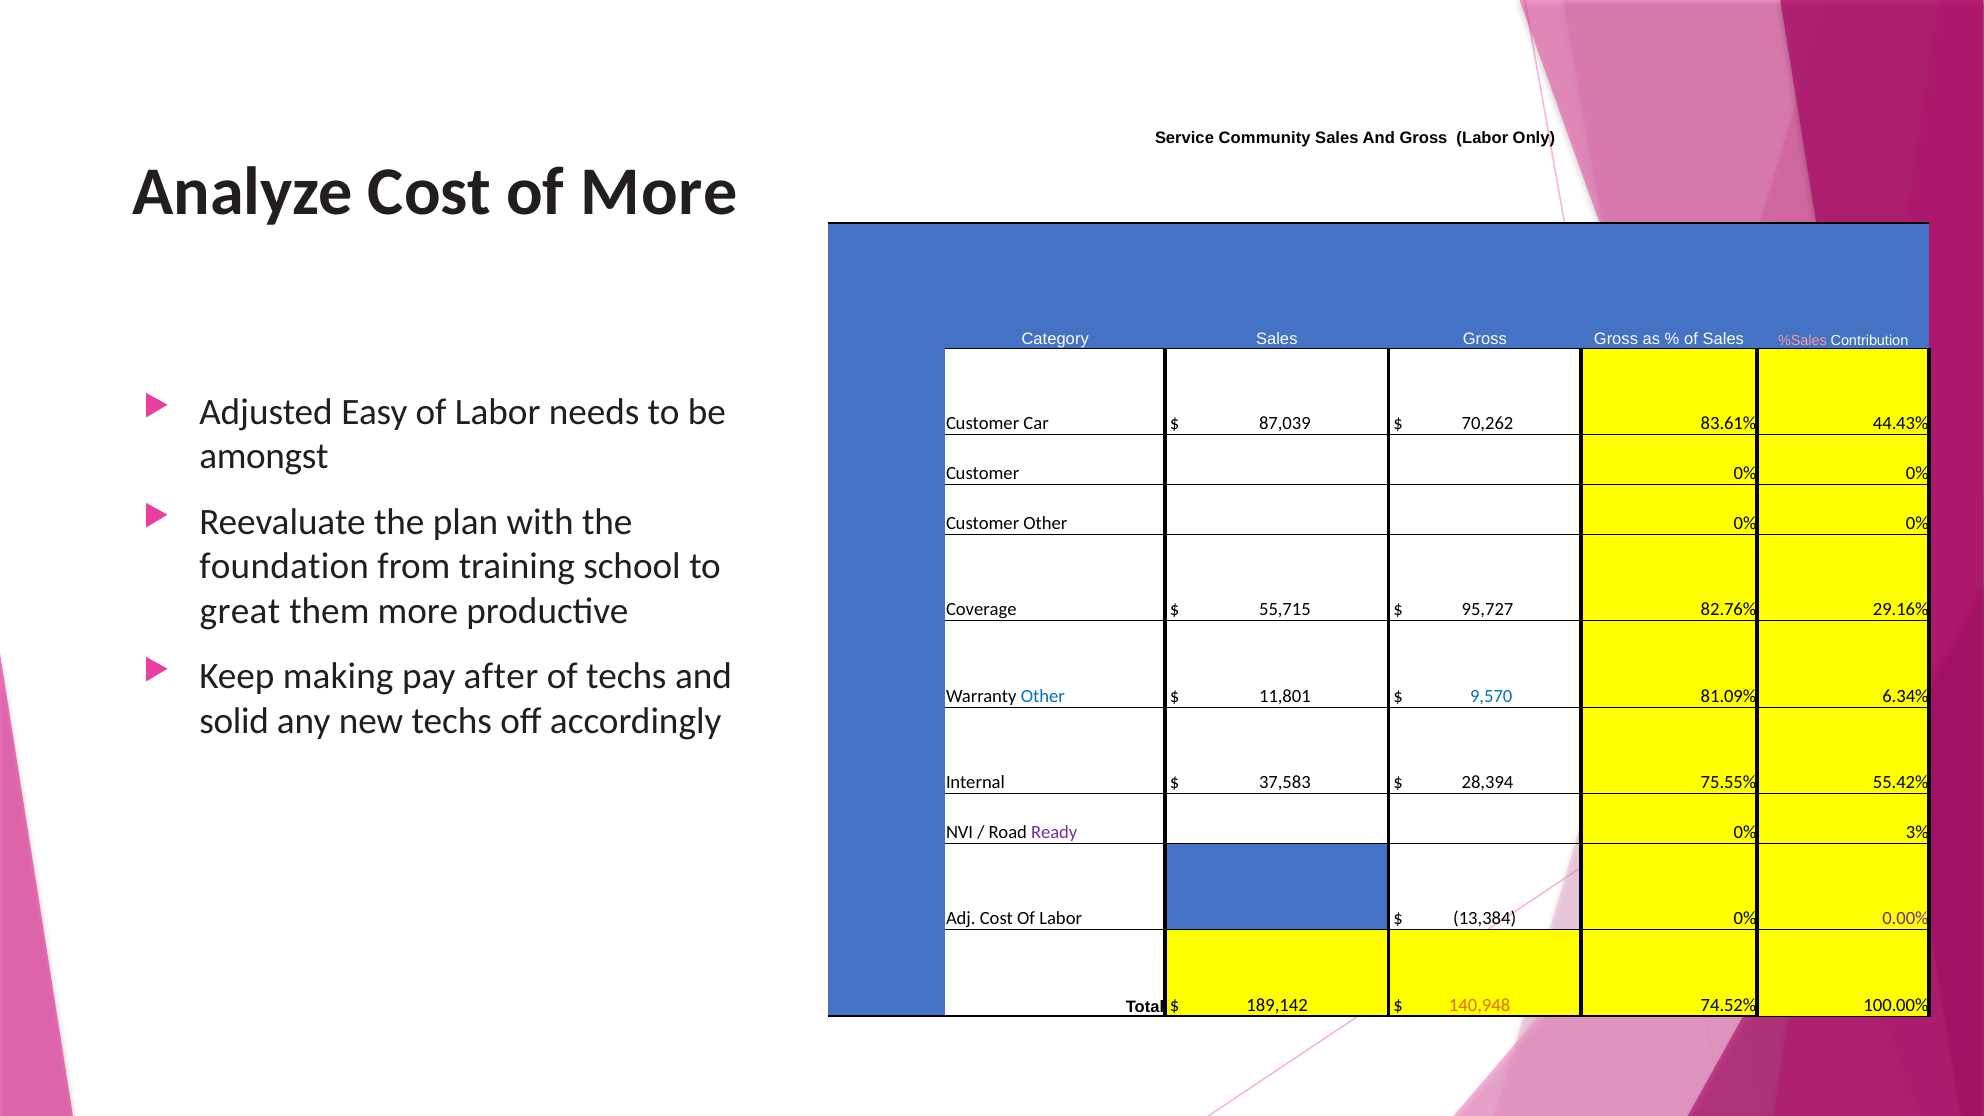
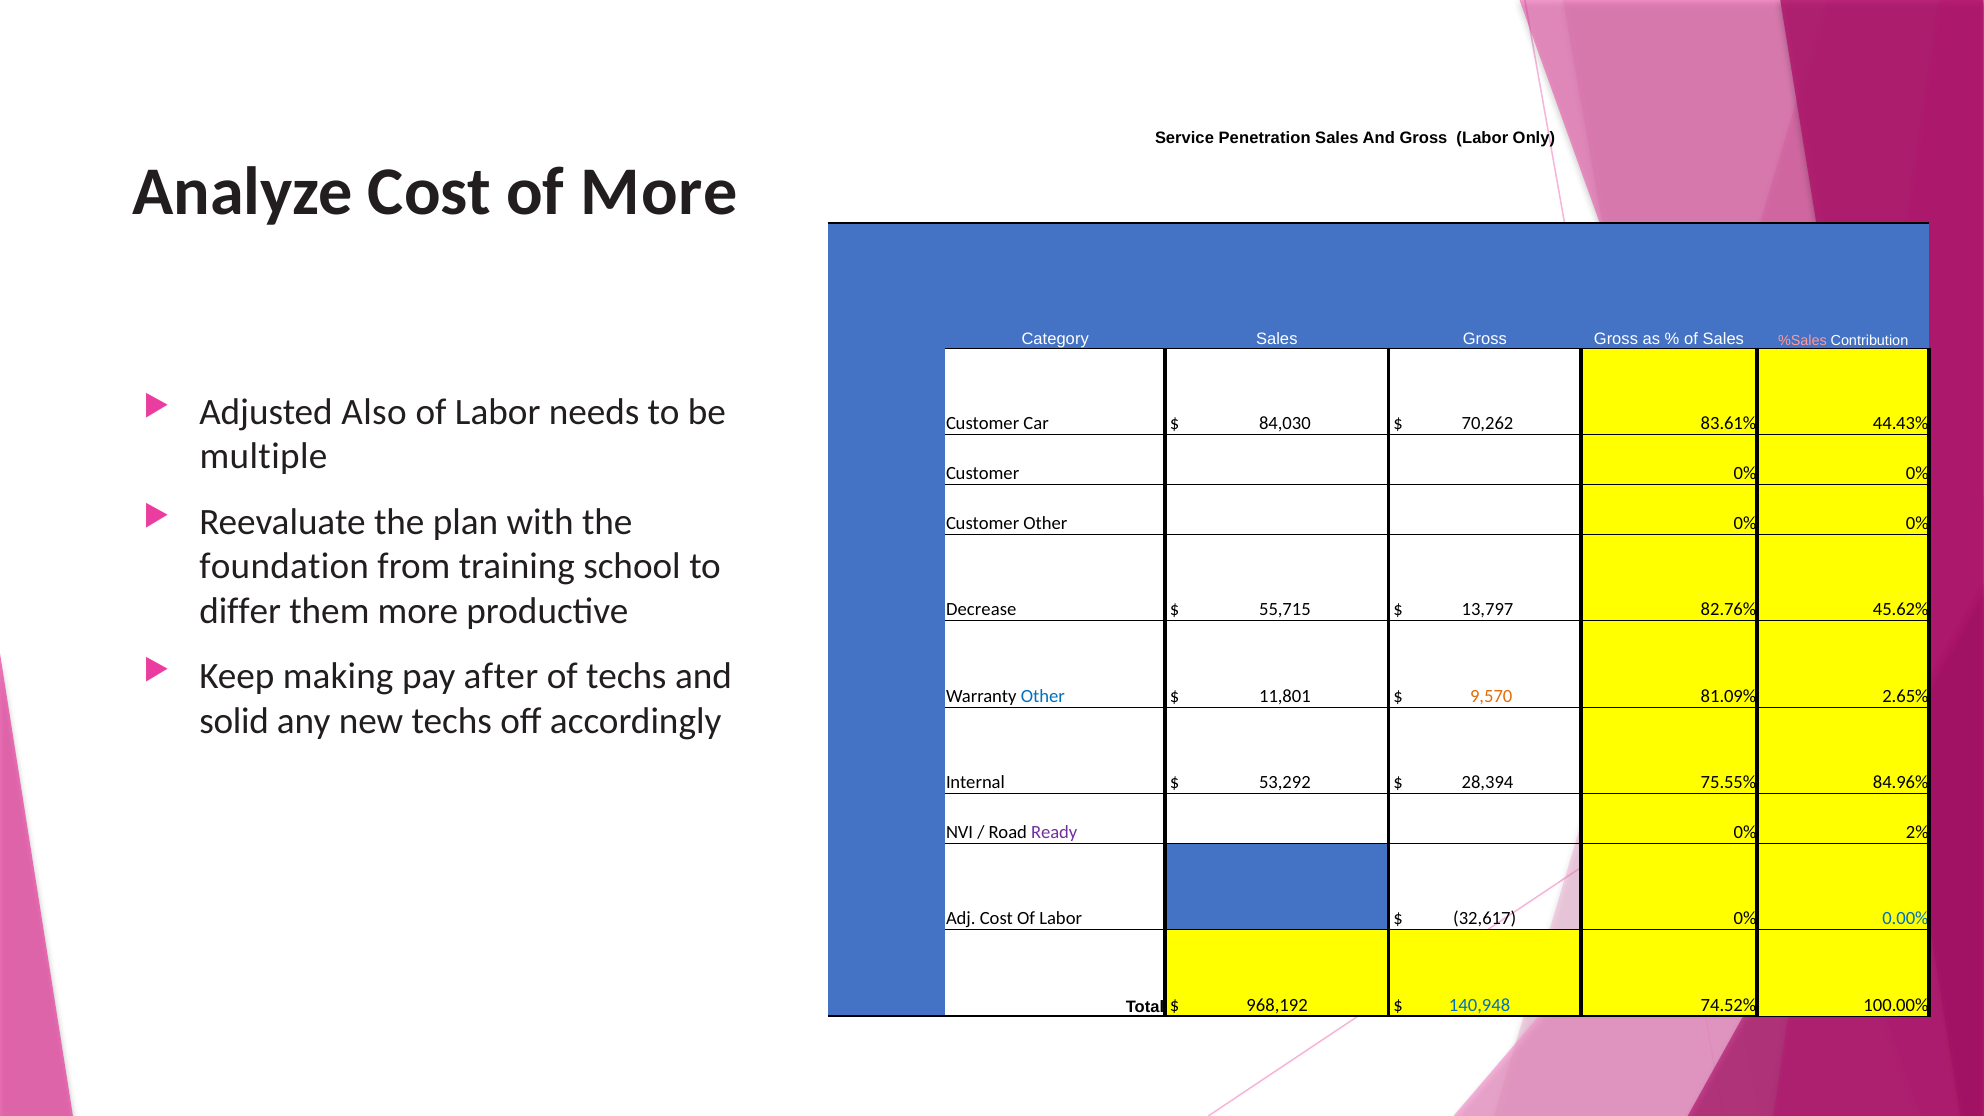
Community: Community -> Penetration
Easy: Easy -> Also
87,039: 87,039 -> 84,030
amongst: amongst -> multiple
great: great -> differ
Coverage: Coverage -> Decrease
95,727: 95,727 -> 13,797
29.16%: 29.16% -> 45.62%
9,570 colour: blue -> orange
6.34%: 6.34% -> 2.65%
37,583: 37,583 -> 53,292
55.42%: 55.42% -> 84.96%
3%: 3% -> 2%
13,384: 13,384 -> 32,617
0.00% colour: purple -> blue
189,142: 189,142 -> 968,192
140,948 colour: orange -> blue
